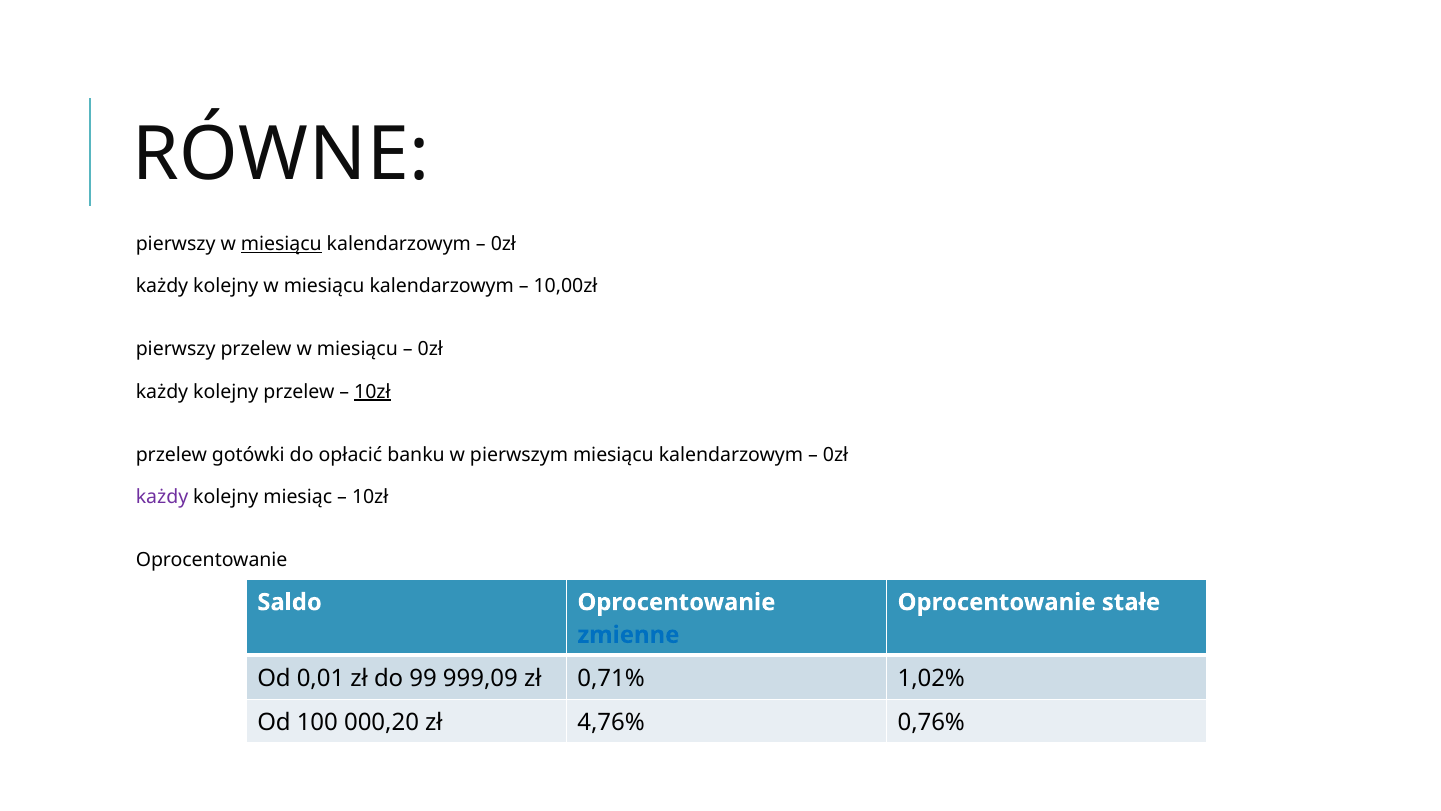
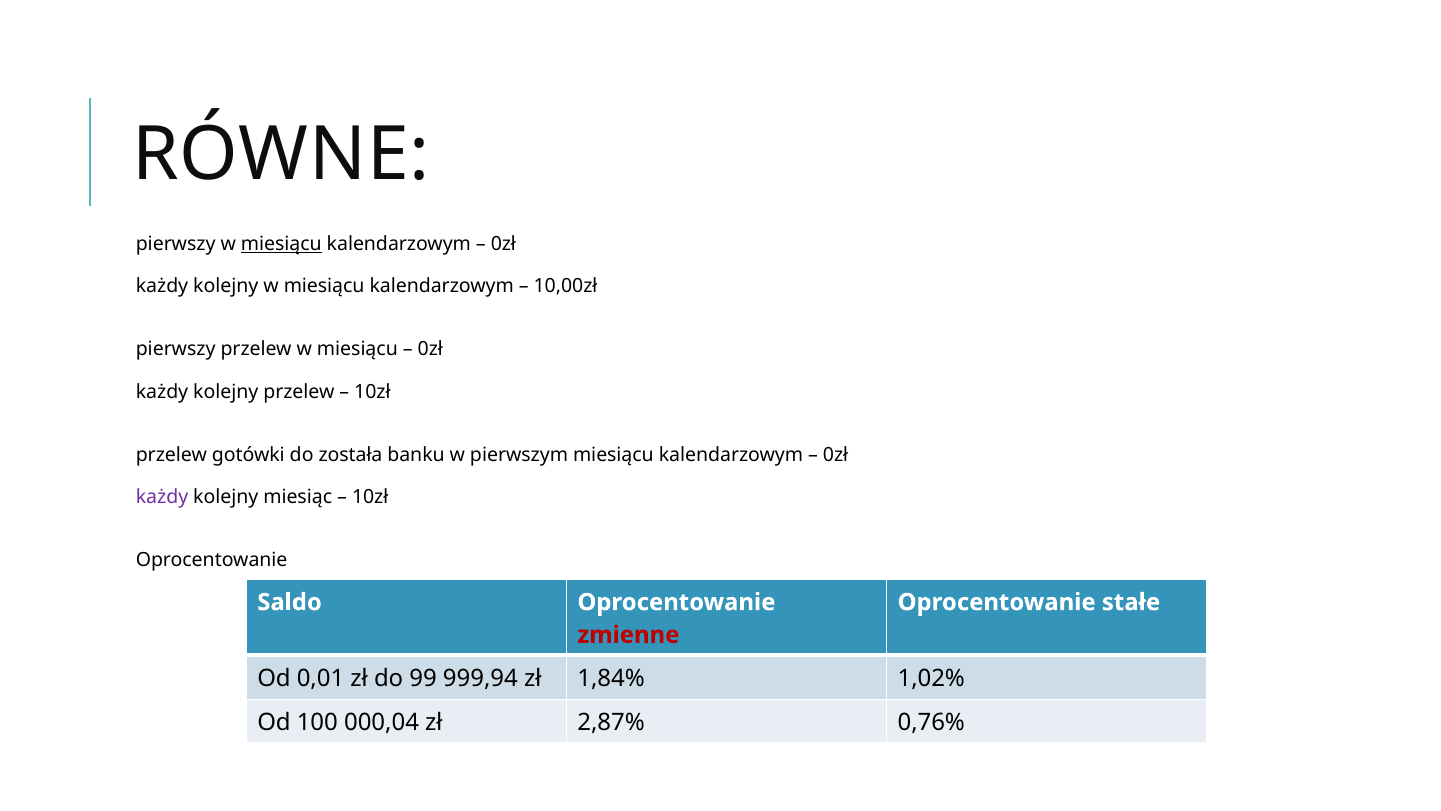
10zł at (372, 391) underline: present -> none
opłacić: opłacić -> została
zmienne colour: blue -> red
999,09: 999,09 -> 999,94
0,71%: 0,71% -> 1,84%
000,20: 000,20 -> 000,04
4,76%: 4,76% -> 2,87%
